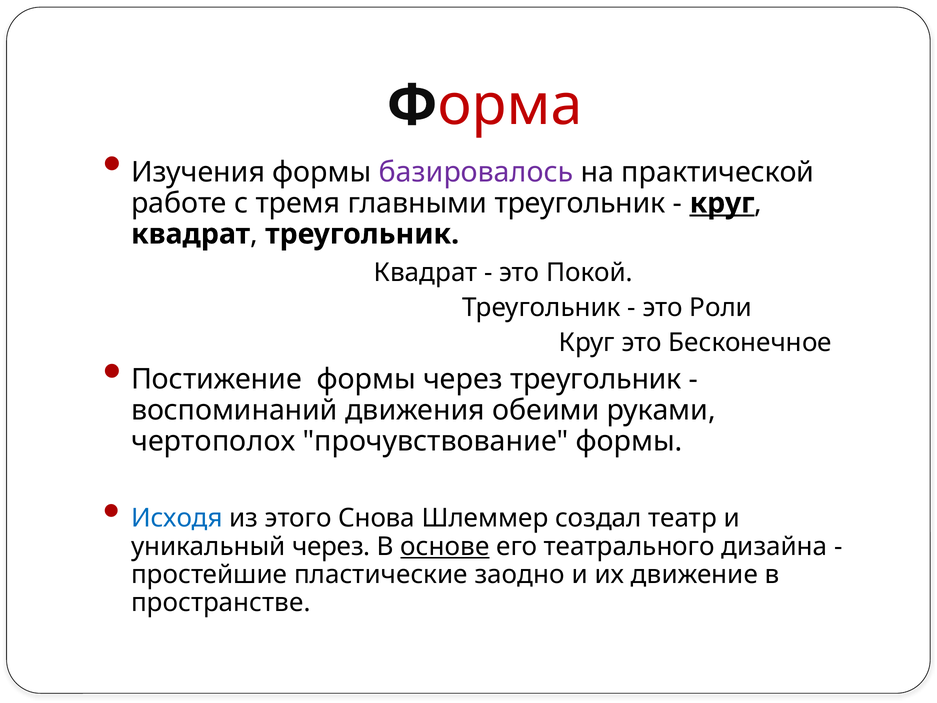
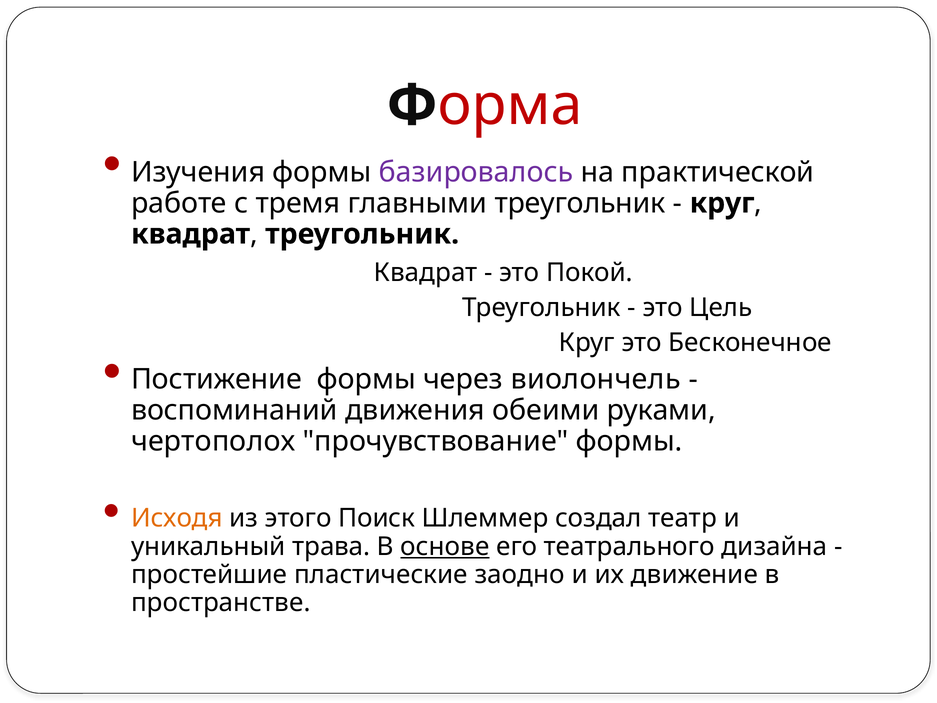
круг at (722, 203) underline: present -> none
Роли: Роли -> Цель
через треугольник: треугольник -> виолончель
Исходя colour: blue -> orange
Снова: Снова -> Поиск
уникальный через: через -> трава
